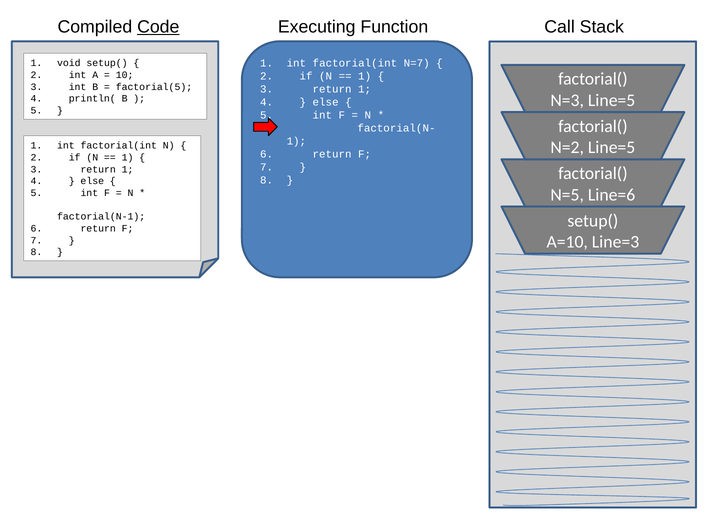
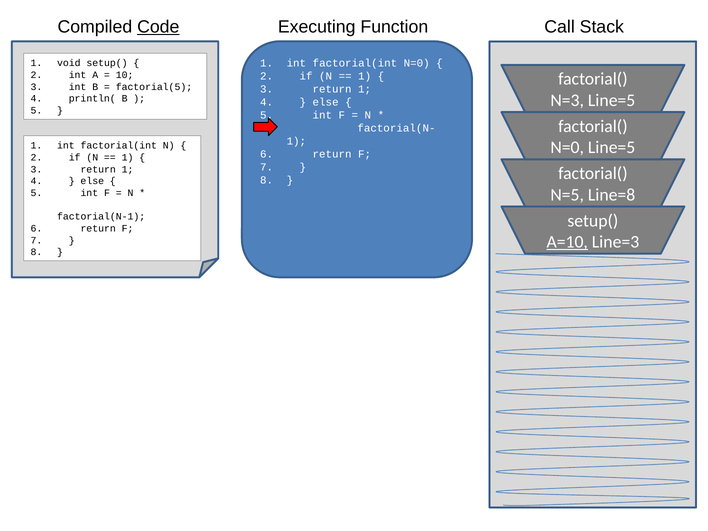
factorial(int N=7: N=7 -> N=0
N=2 at (567, 148): N=2 -> N=0
Line=6: Line=6 -> Line=8
A=10 underline: none -> present
